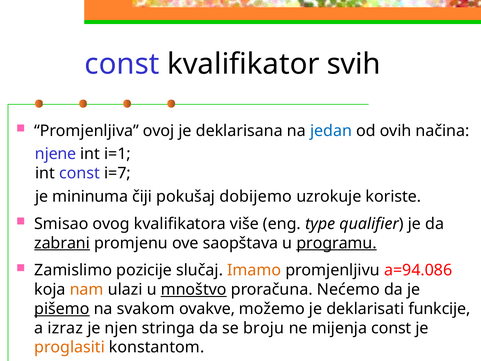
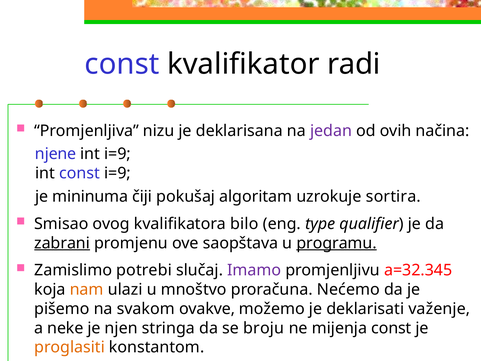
svih: svih -> radi
ovoj: ovoj -> nizu
jedan colour: blue -> purple
int i=1: i=1 -> i=9
const i=7: i=7 -> i=9
dobijemo: dobijemo -> algoritam
koriste: koriste -> sortira
više: više -> bilo
pozicije: pozicije -> potrebi
Imamo colour: orange -> purple
a=94.086: a=94.086 -> a=32.345
mnoštvo underline: present -> none
pišemo underline: present -> none
funkcije: funkcije -> važenje
izraz: izraz -> neke
